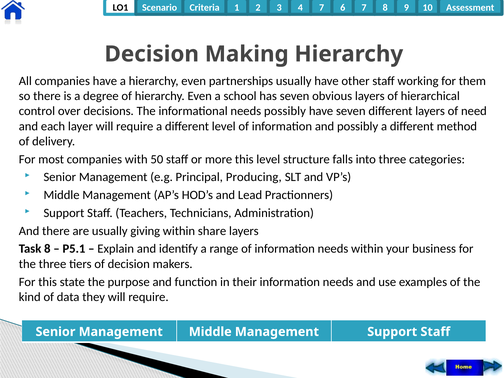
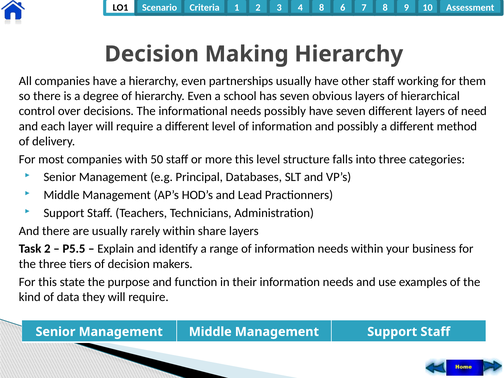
7 at (322, 7): 7 -> 8
Producing: Producing -> Databases
giving: giving -> rarely
Task 8: 8 -> 2
P5.1: P5.1 -> P5.5
